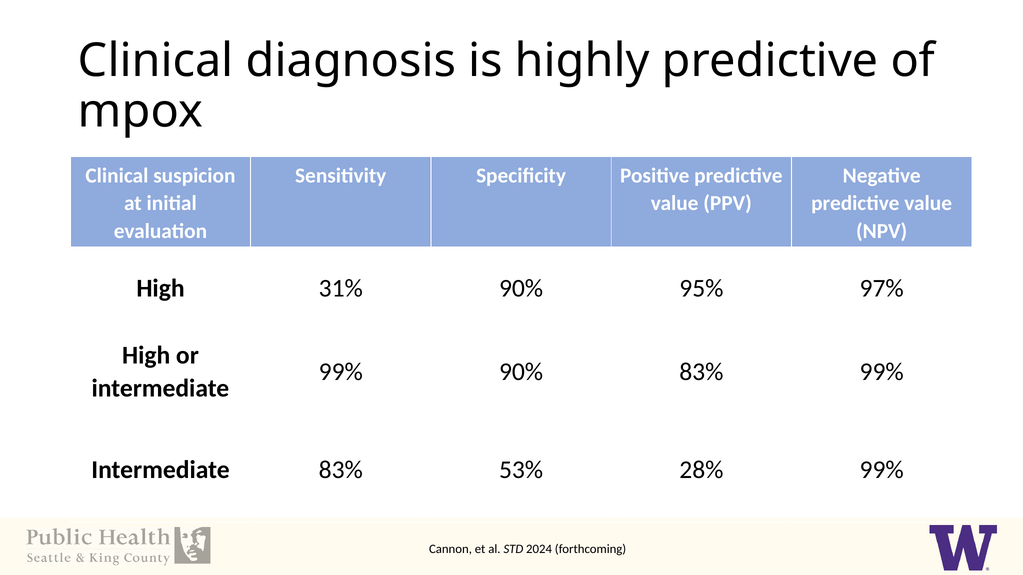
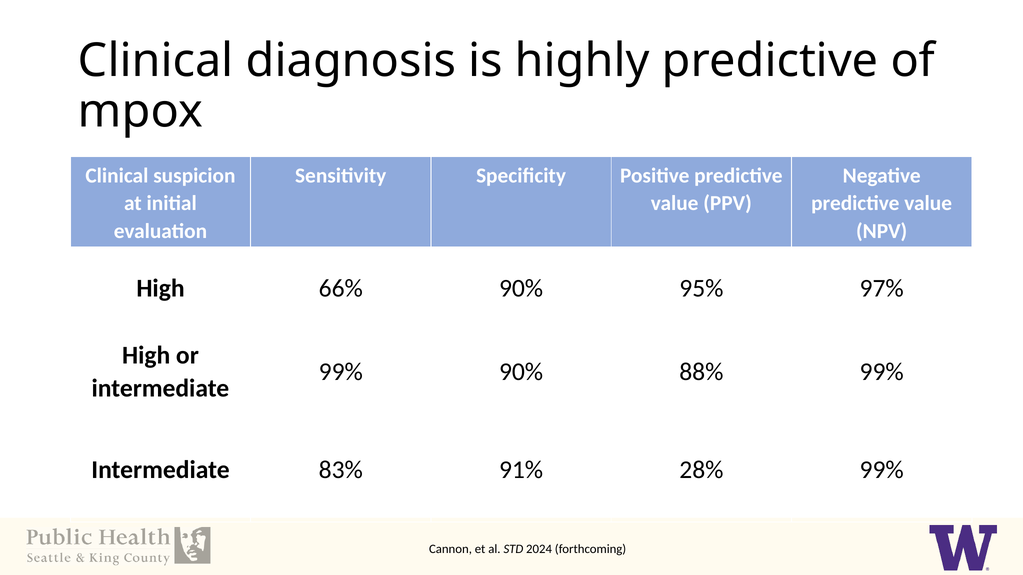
31%: 31% -> 66%
90% 83%: 83% -> 88%
53%: 53% -> 91%
